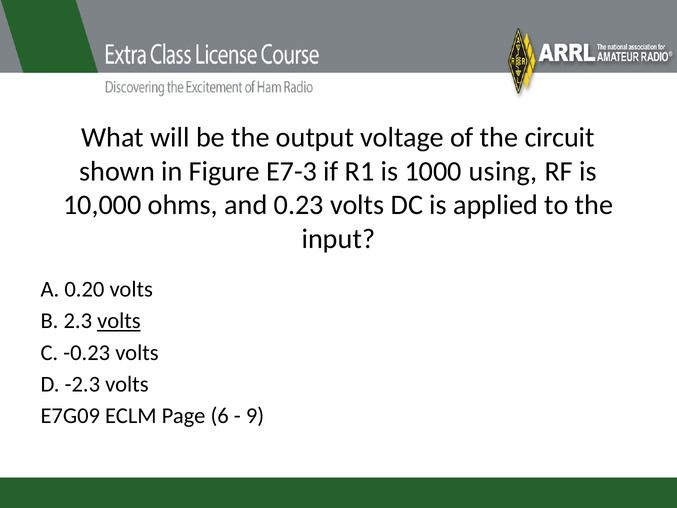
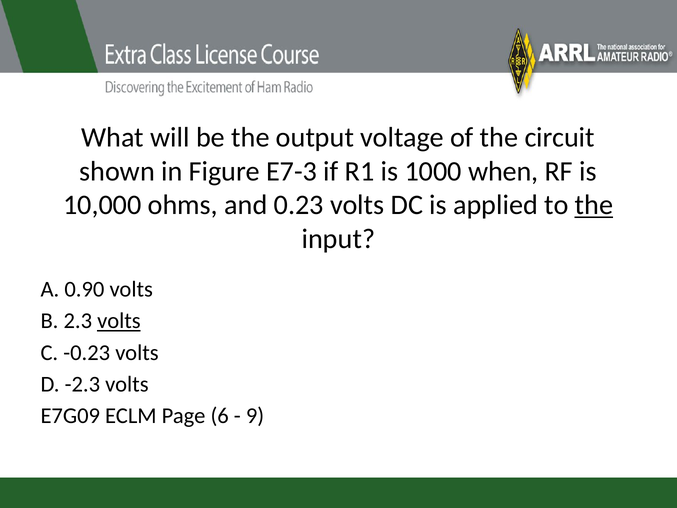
using: using -> when
the at (594, 205) underline: none -> present
0.20: 0.20 -> 0.90
